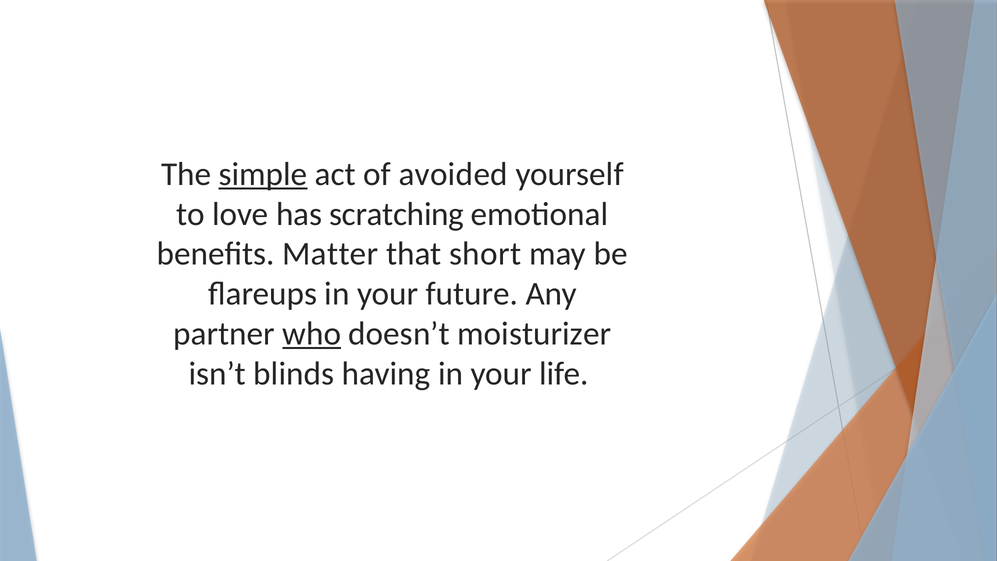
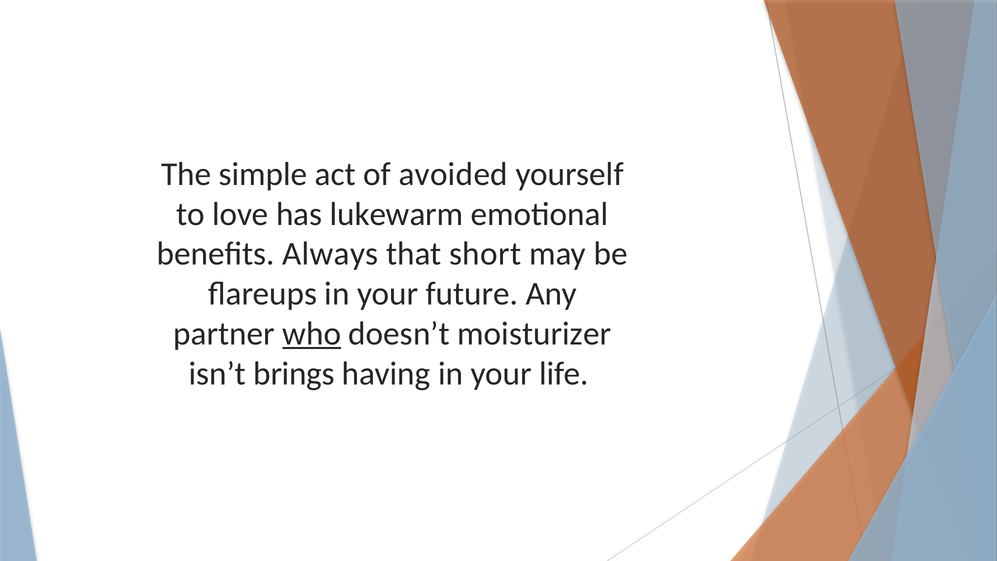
simple underline: present -> none
scratching: scratching -> lukewarm
Matter: Matter -> Always
blinds: blinds -> brings
